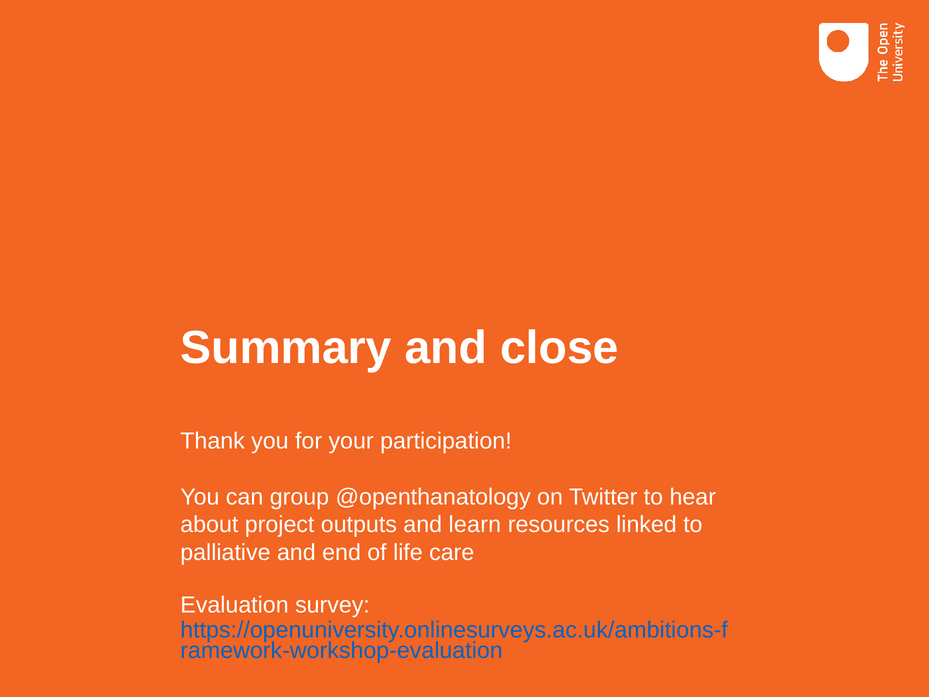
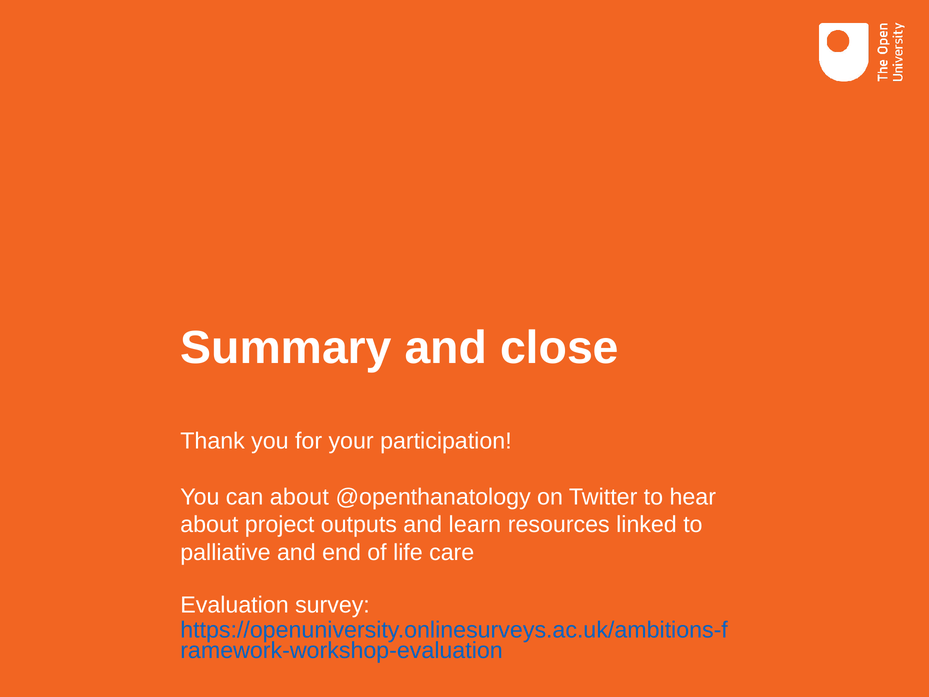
can group: group -> about
